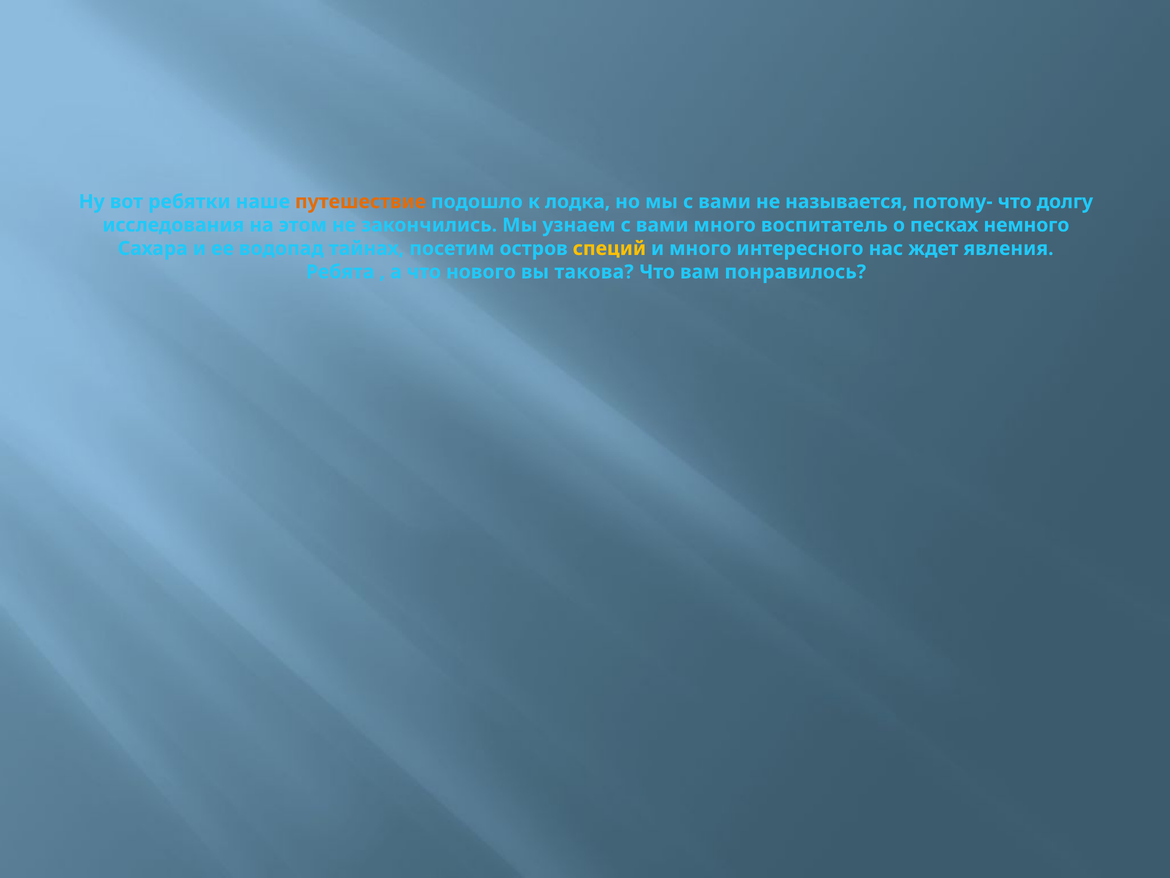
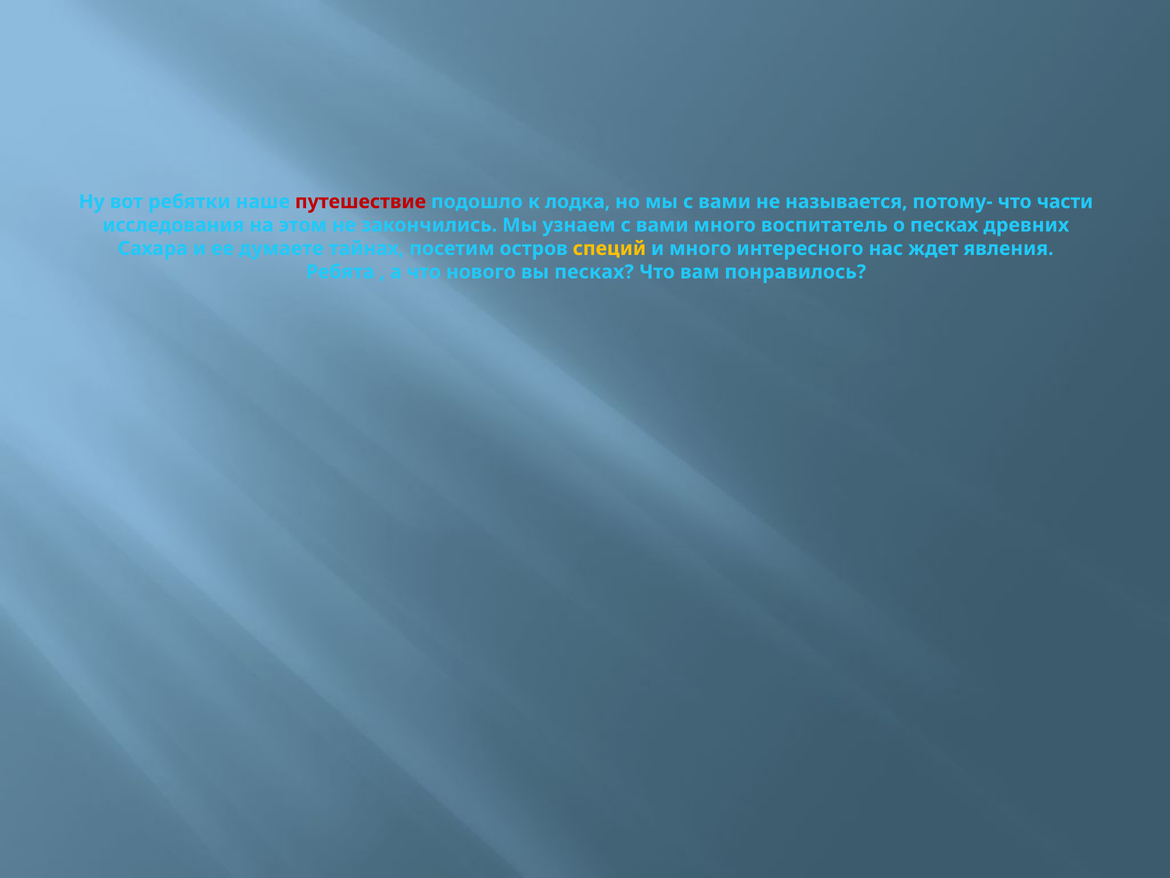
путешествие colour: orange -> red
долгу: долгу -> части
немного: немного -> древних
водопад: водопад -> думаете
вы такова: такова -> песках
